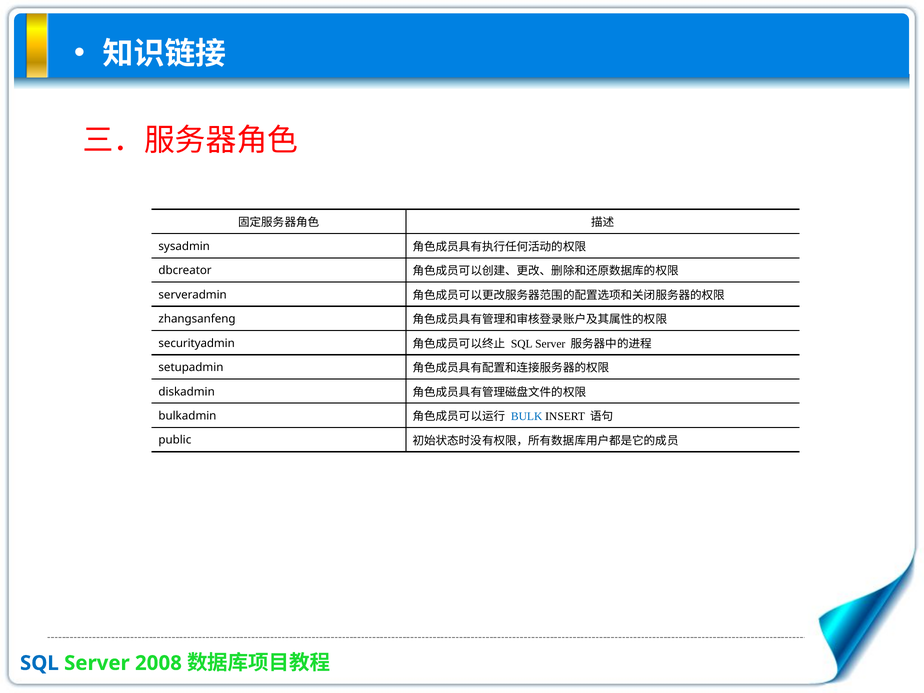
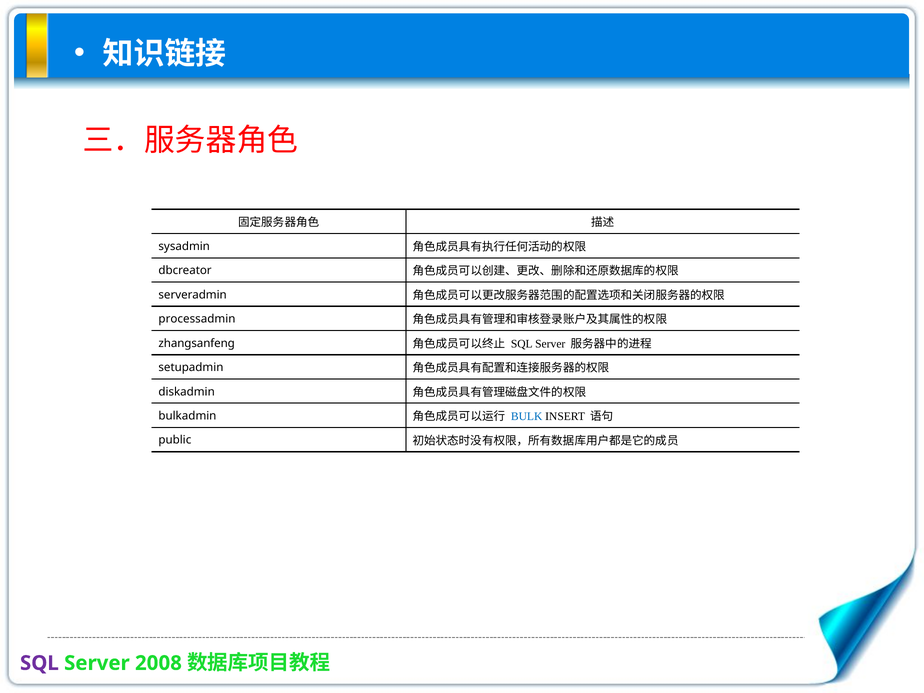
zhangsanfeng: zhangsanfeng -> processadmin
securityadmin: securityadmin -> zhangsanfeng
SQL at (39, 663) colour: blue -> purple
